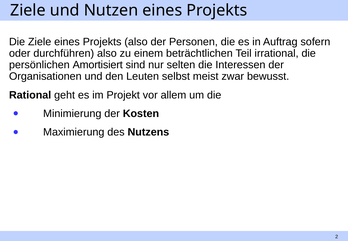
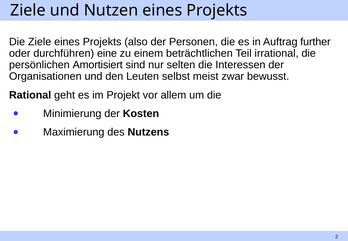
sofern: sofern -> further
durchführen also: also -> eine
